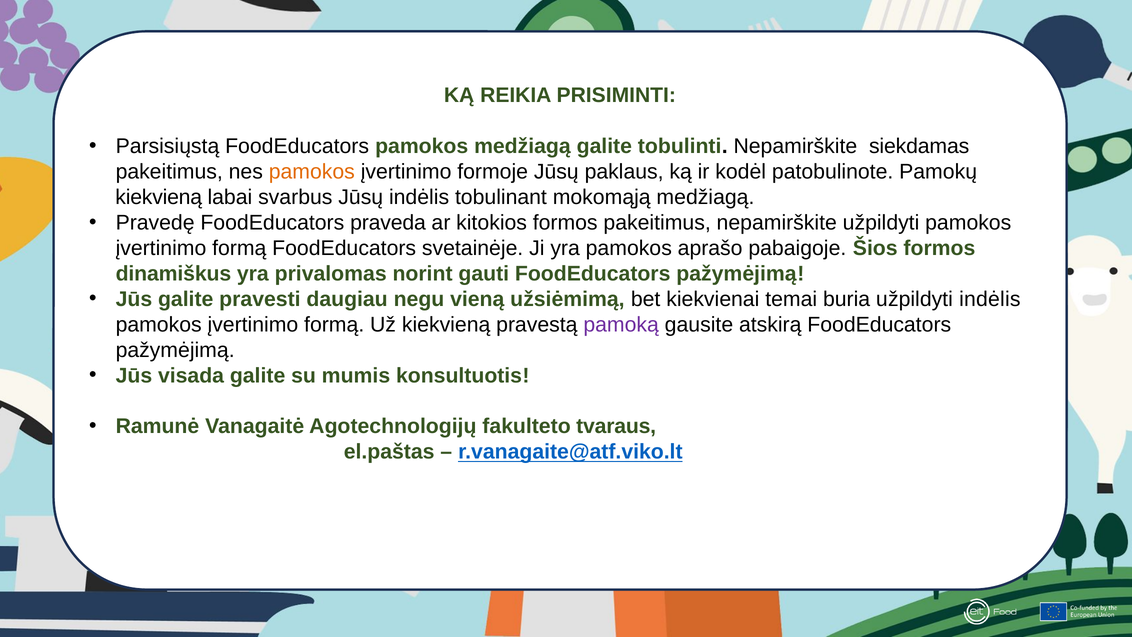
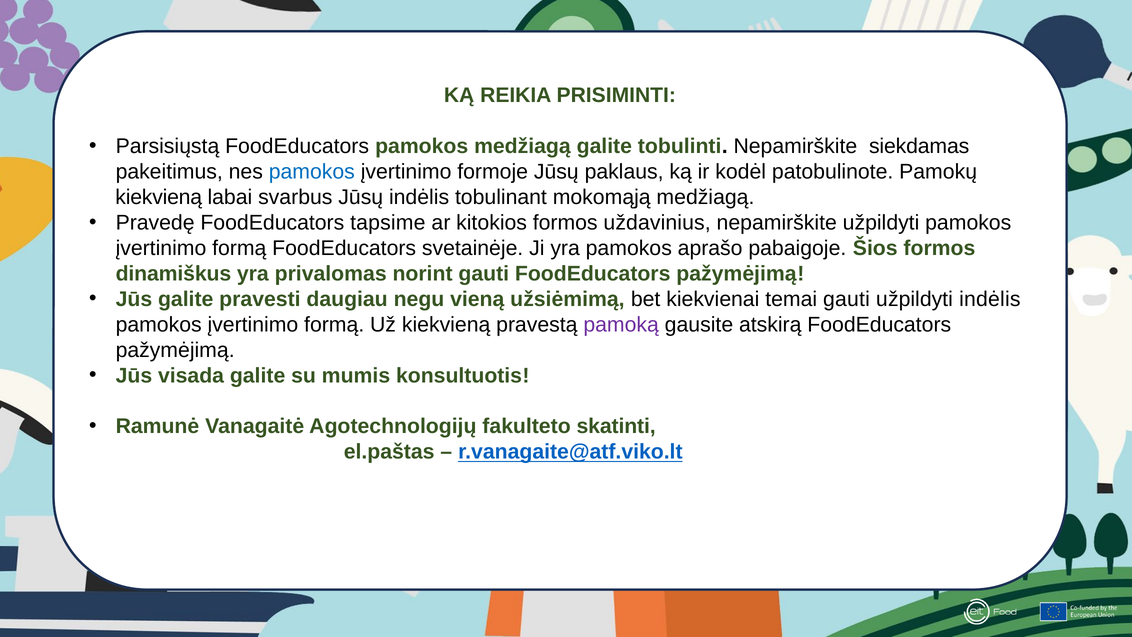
pamokos at (312, 172) colour: orange -> blue
praveda: praveda -> tapsime
formos pakeitimus: pakeitimus -> uždavinius
temai buria: buria -> gauti
tvaraus: tvaraus -> skatinti
